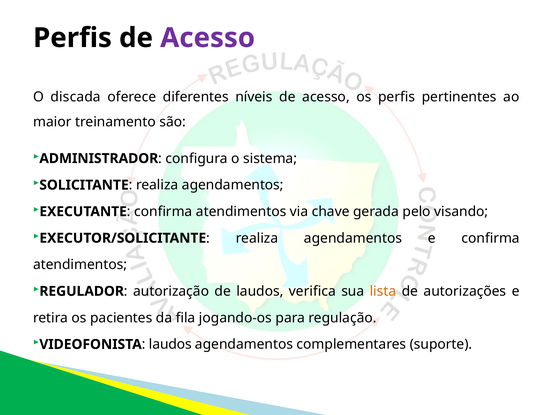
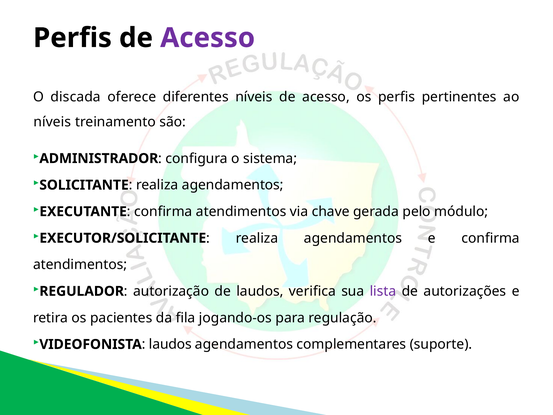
maior at (52, 122): maior -> níveis
visando: visando -> módulo
lista colour: orange -> purple
